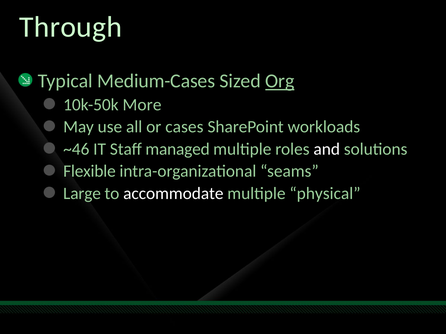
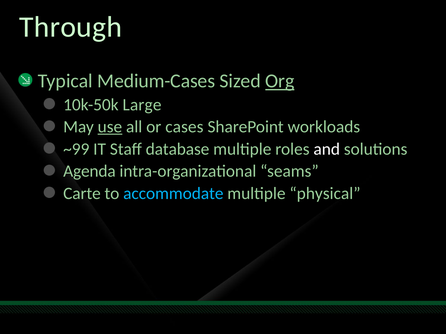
More: More -> Large
use underline: none -> present
~46: ~46 -> ~99
managed: managed -> database
Flexible: Flexible -> Agenda
Large: Large -> Carte
accommodate colour: white -> light blue
